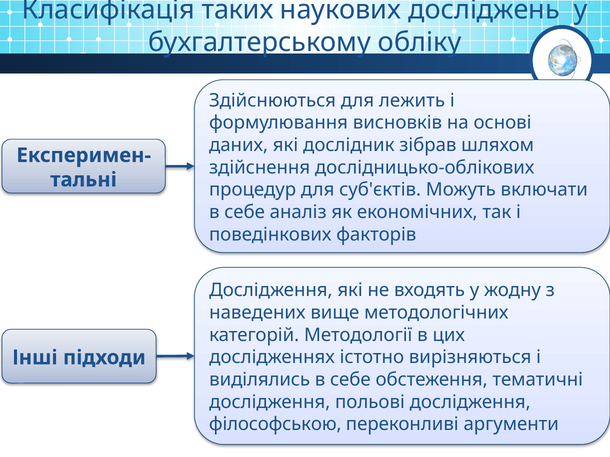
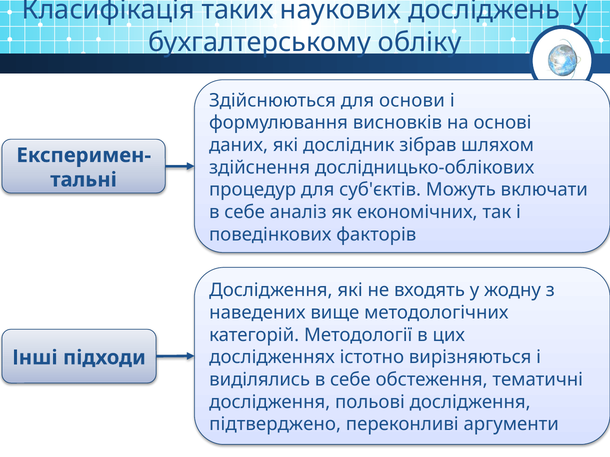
лежить: лежить -> основи
філософською: філософською -> підтверджено
